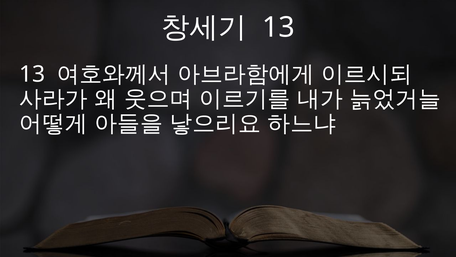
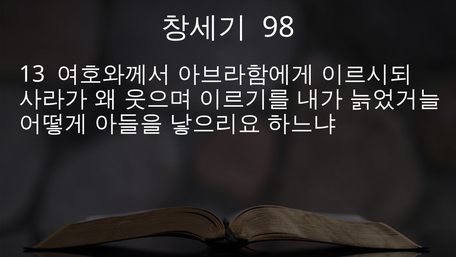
13 at (278, 27): 13 -> 98
